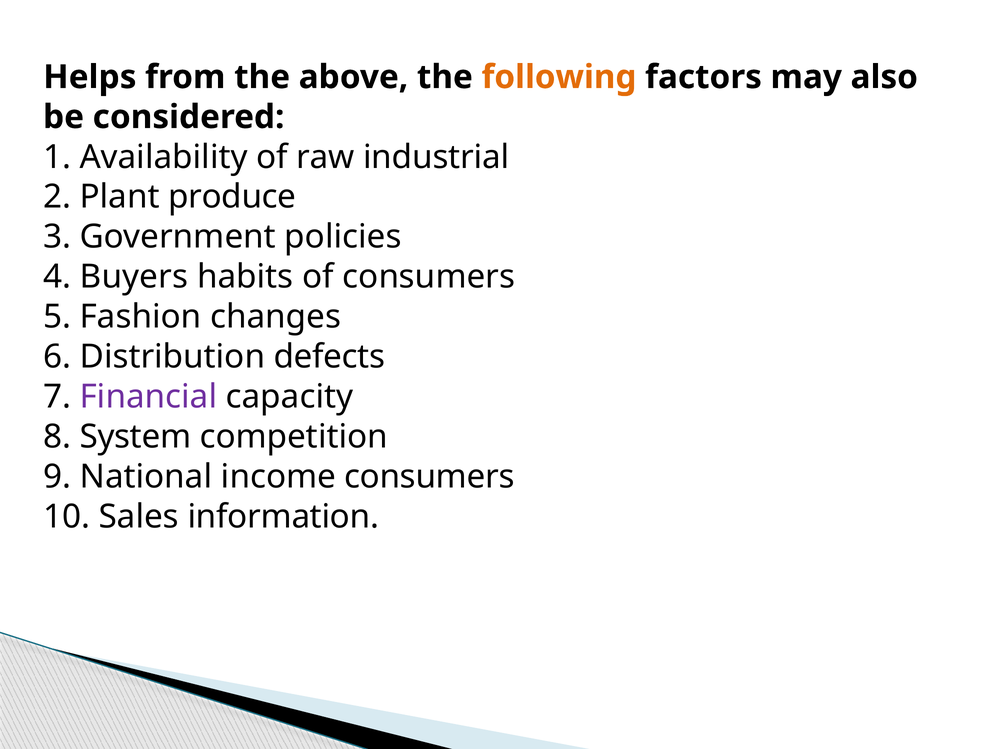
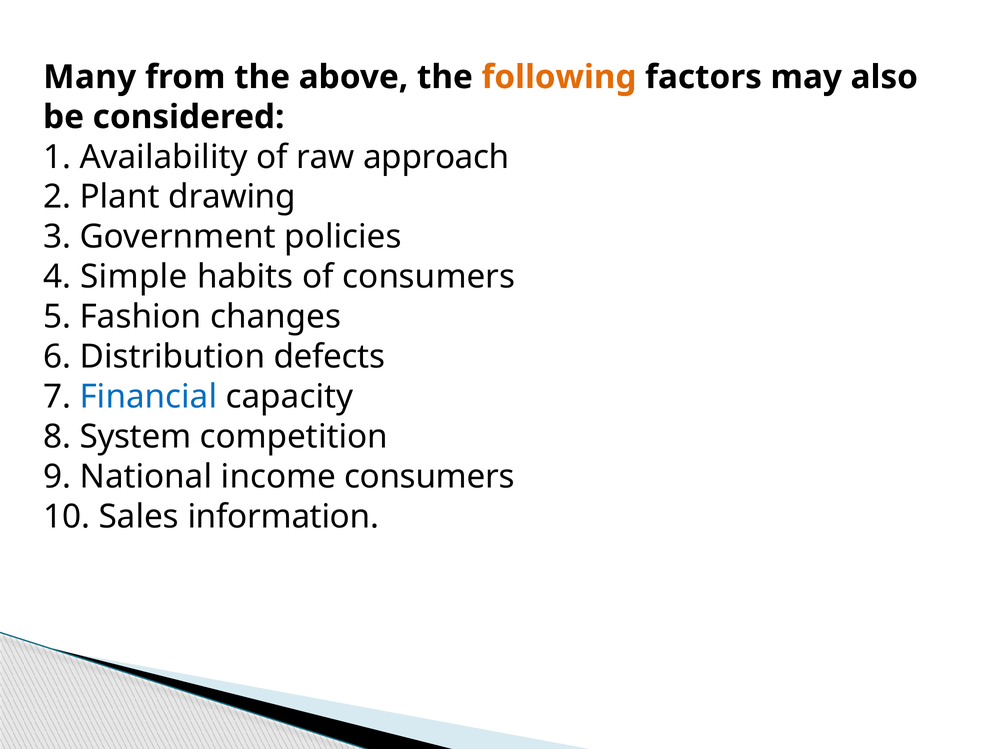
Helps: Helps -> Many
industrial: industrial -> approach
produce: produce -> drawing
Buyers: Buyers -> Simple
Financial colour: purple -> blue
